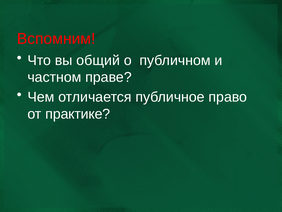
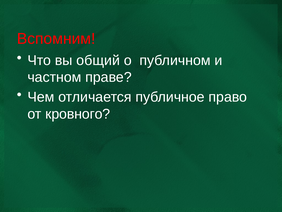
практике: практике -> кровного
